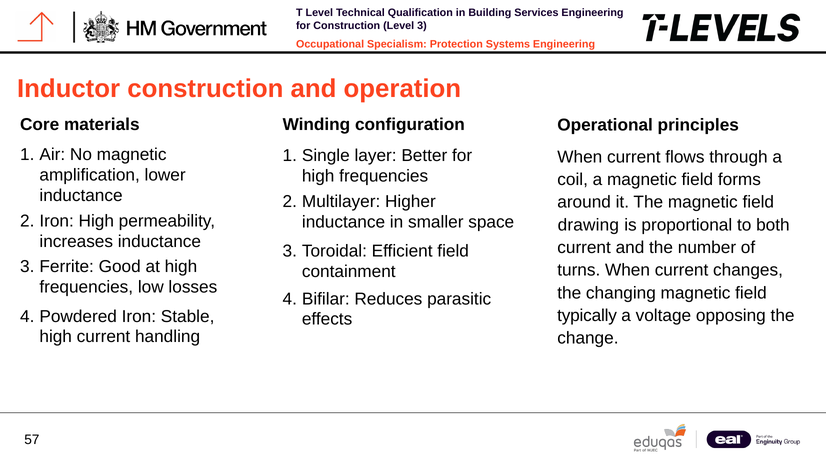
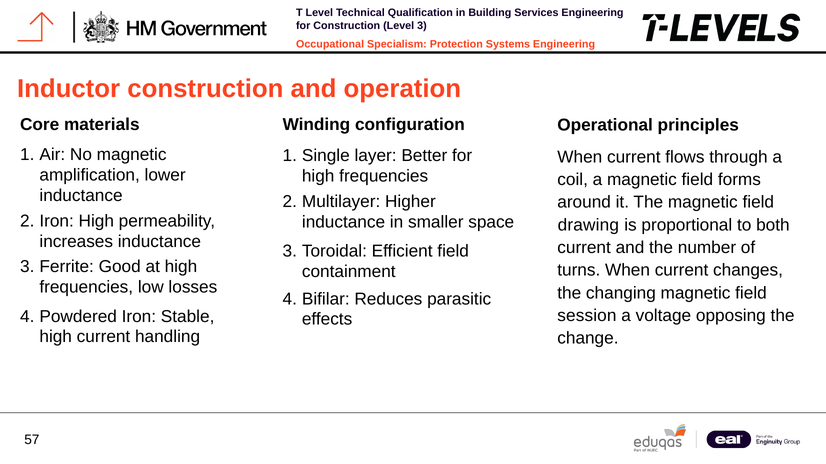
typically: typically -> session
